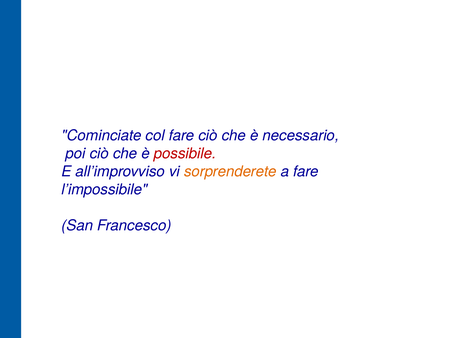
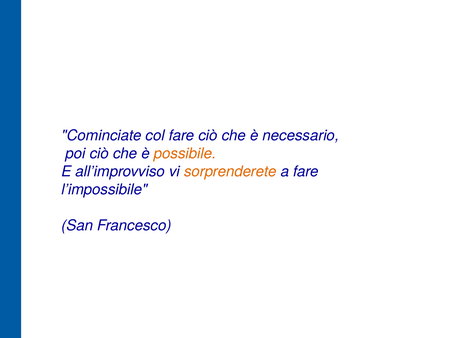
possibile colour: red -> orange
